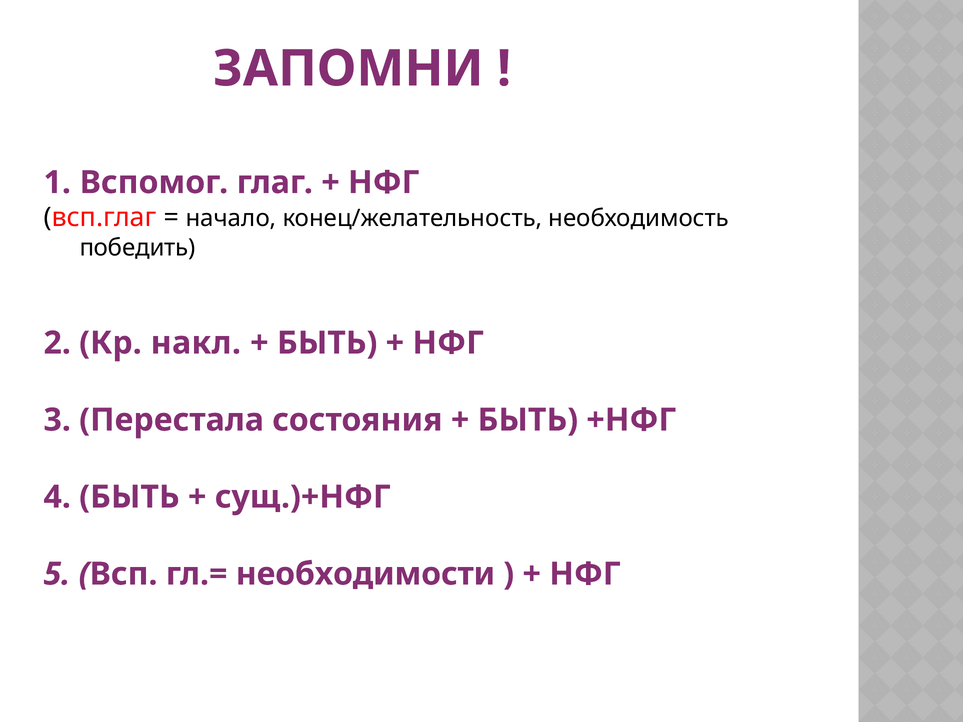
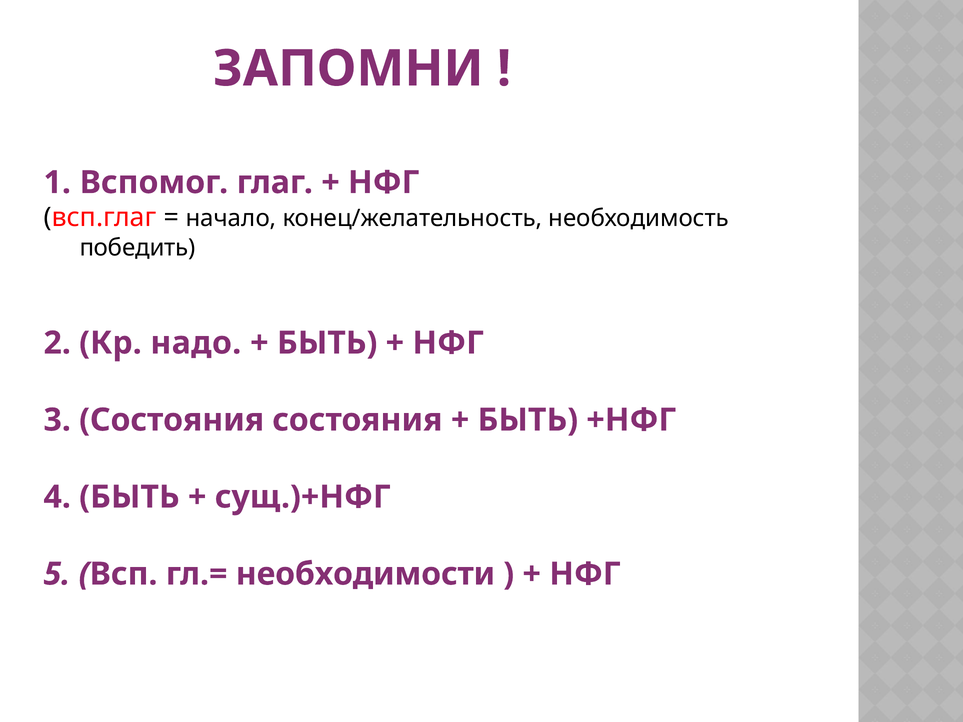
накл: накл -> надо
3 Перестала: Перестала -> Состояния
